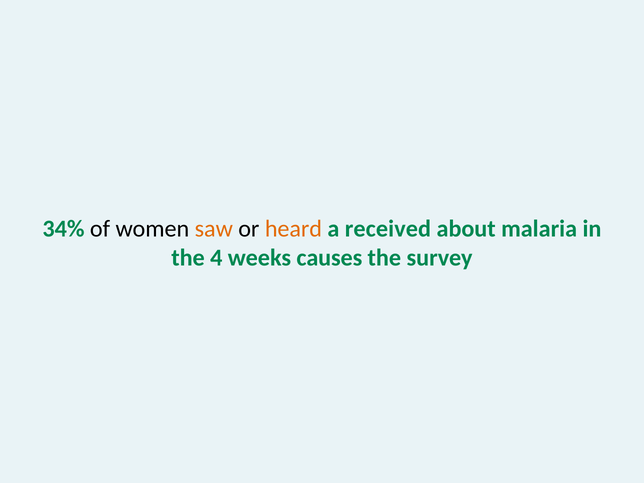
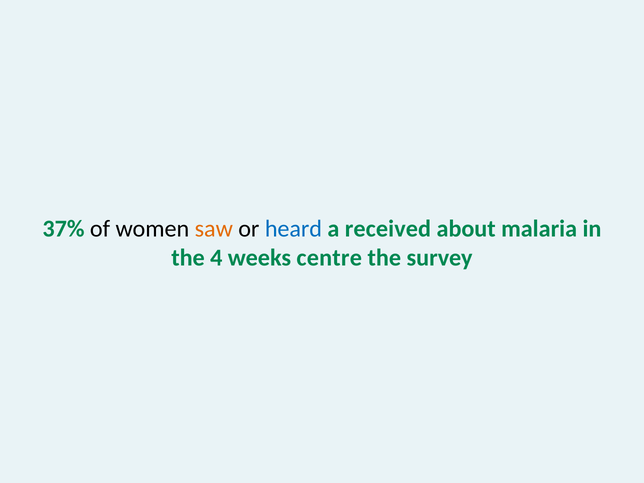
34%: 34% -> 37%
heard colour: orange -> blue
causes: causes -> centre
